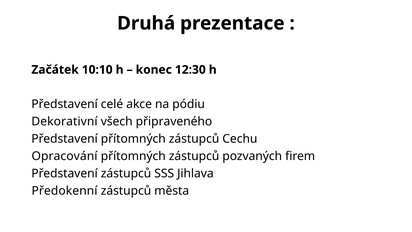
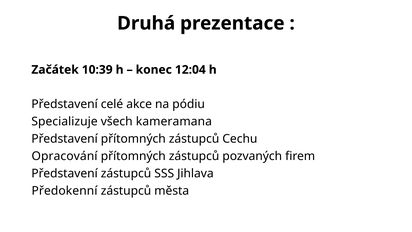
10:10: 10:10 -> 10:39
12:30: 12:30 -> 12:04
Dekorativní: Dekorativní -> Specializuje
připraveného: připraveného -> kameramana
